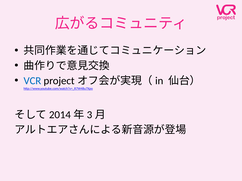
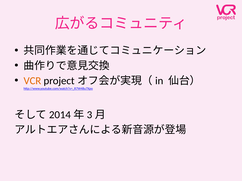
VCR colour: blue -> orange
